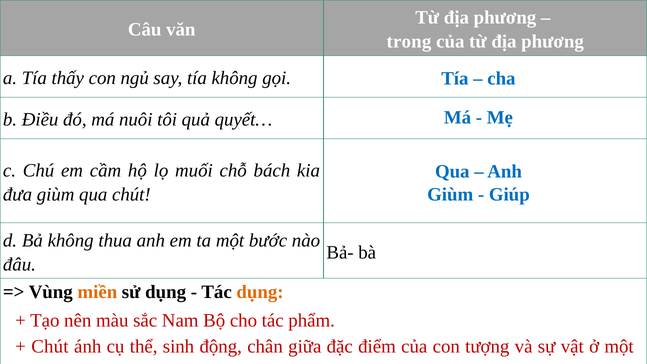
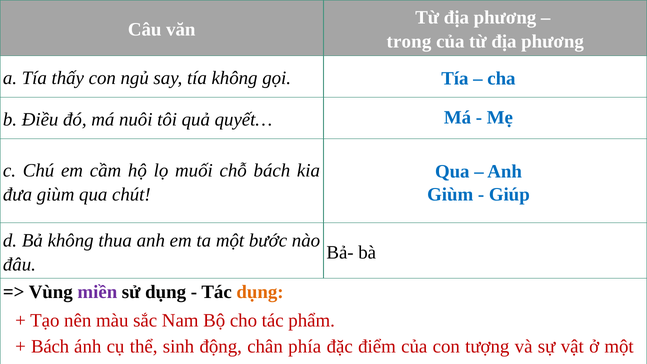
miền colour: orange -> purple
Chút at (50, 347): Chút -> Bách
chân giữa: giữa -> phía
